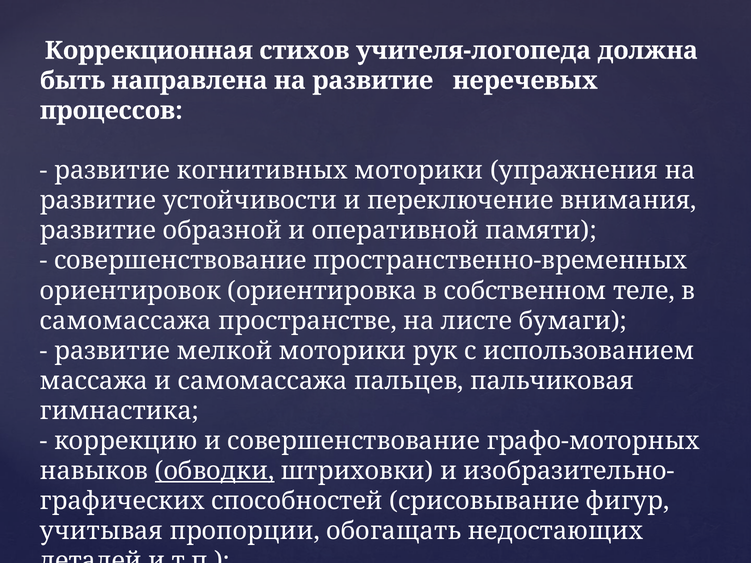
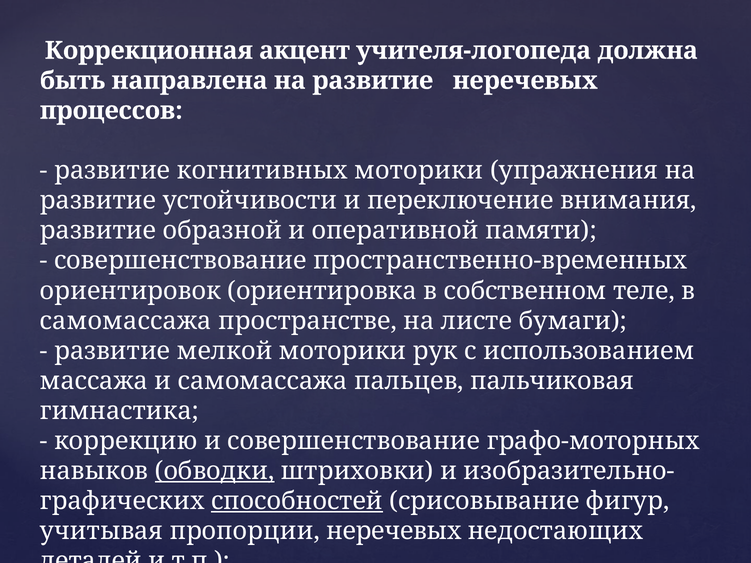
стихов: стихов -> акцент
способностей underline: none -> present
пропорции обогащать: обогащать -> неречевых
